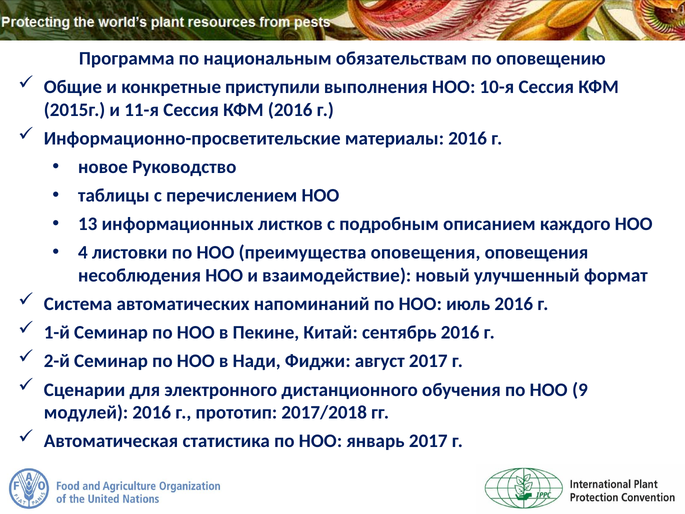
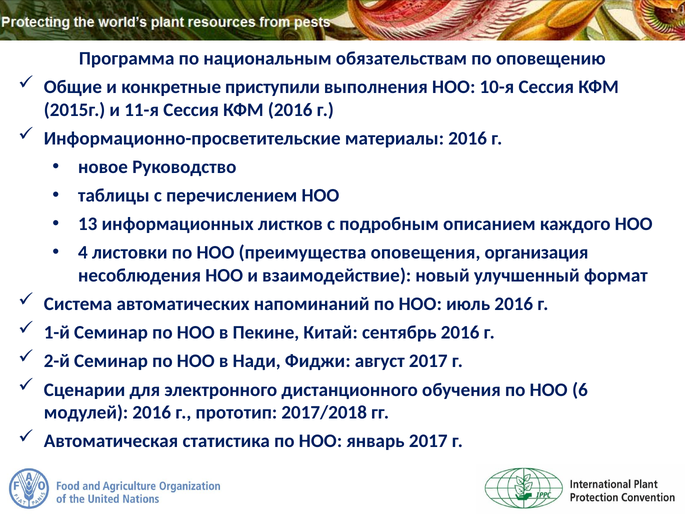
оповещения оповещения: оповещения -> организация
9: 9 -> 6
